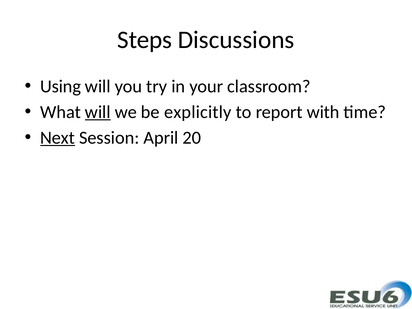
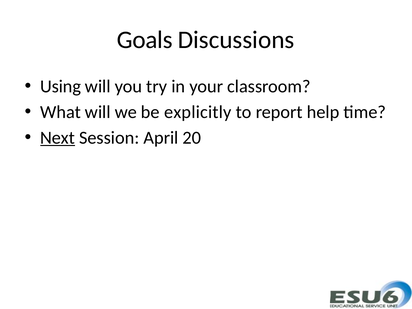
Steps: Steps -> Goals
will at (98, 112) underline: present -> none
with: with -> help
